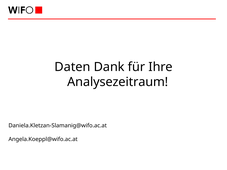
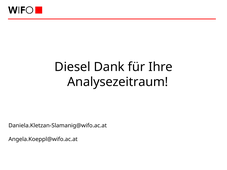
Daten: Daten -> Diesel
